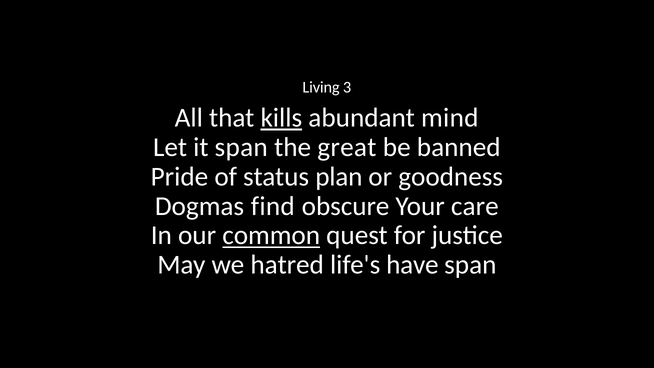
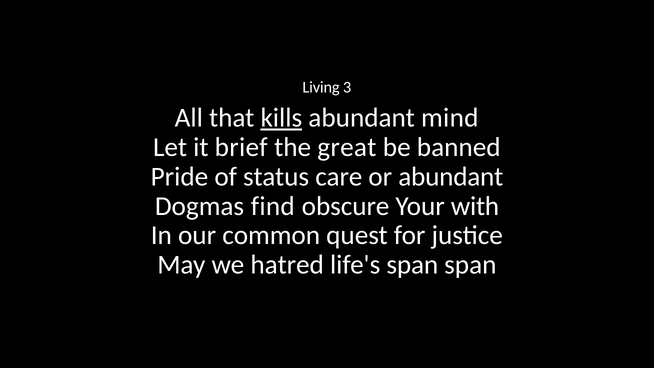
it span: span -> brief
plan: plan -> care
or goodness: goodness -> abundant
care: care -> with
common underline: present -> none
life's have: have -> span
